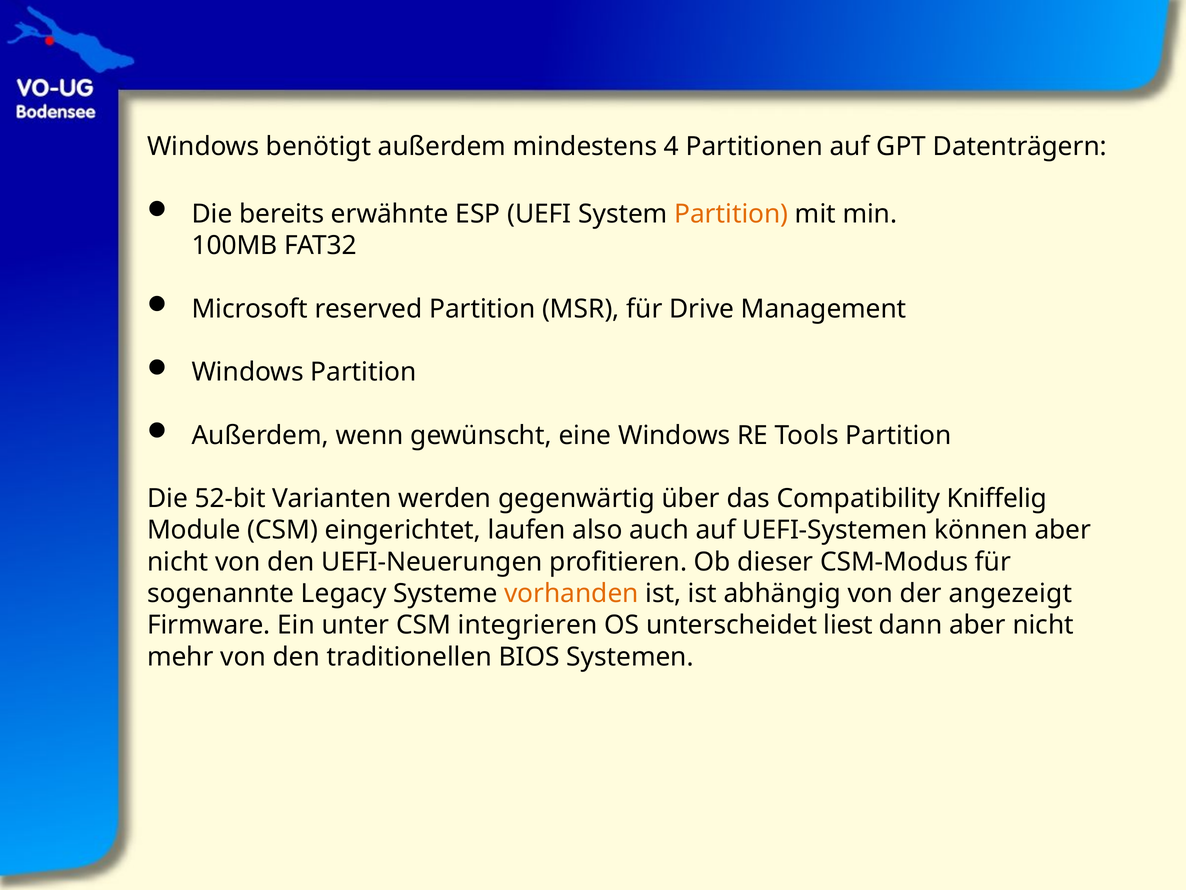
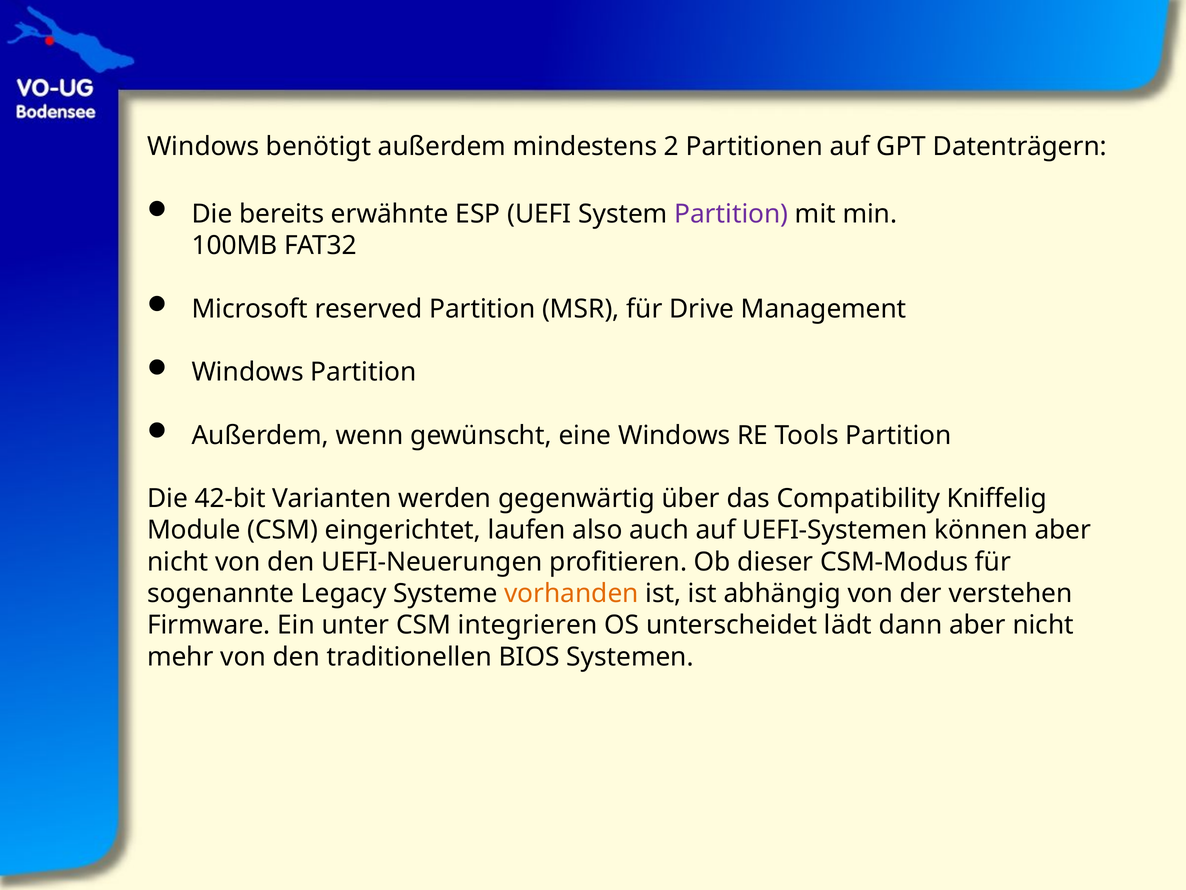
4: 4 -> 2
Partition at (731, 214) colour: orange -> purple
52-bit: 52-bit -> 42-bit
angezeigt: angezeigt -> verstehen
liest: liest -> lädt
